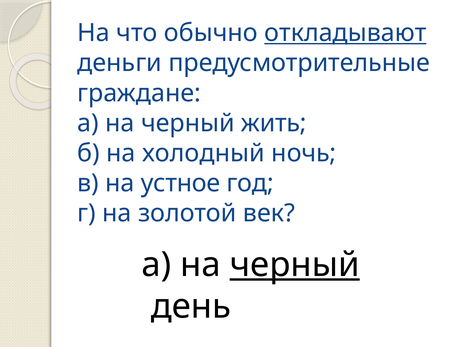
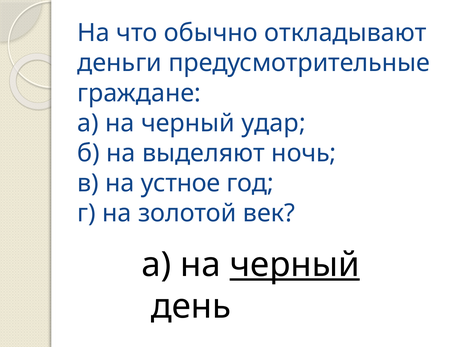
откладывают underline: present -> none
жить: жить -> удар
холодный: холодный -> выделяют
